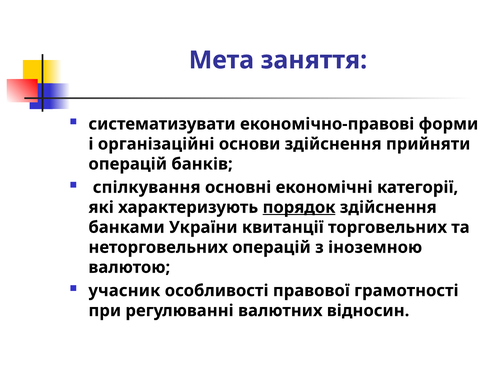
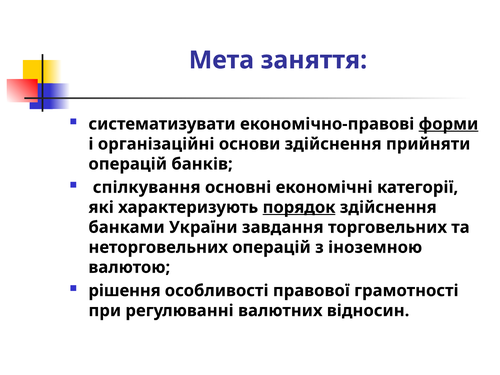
форми underline: none -> present
квитанції: квитанції -> завдання
учасник: учасник -> рішення
